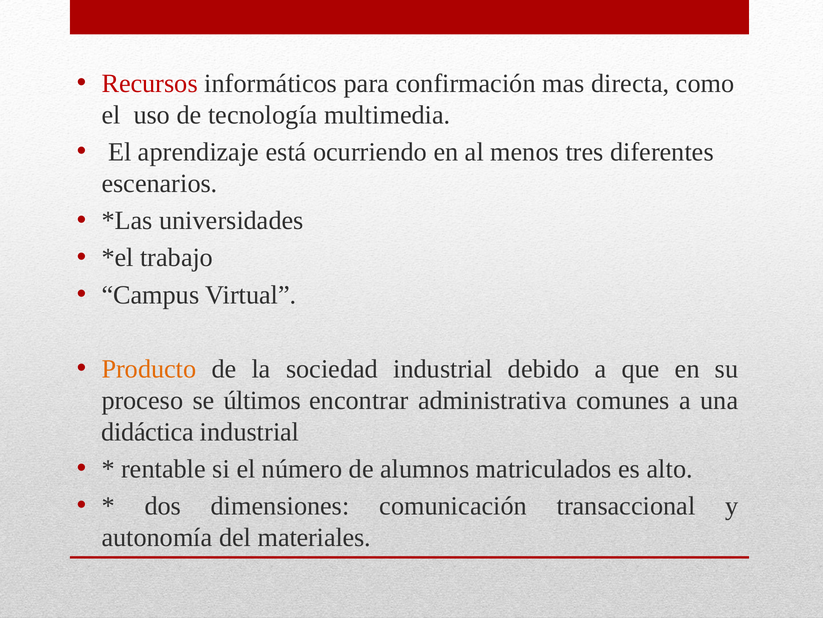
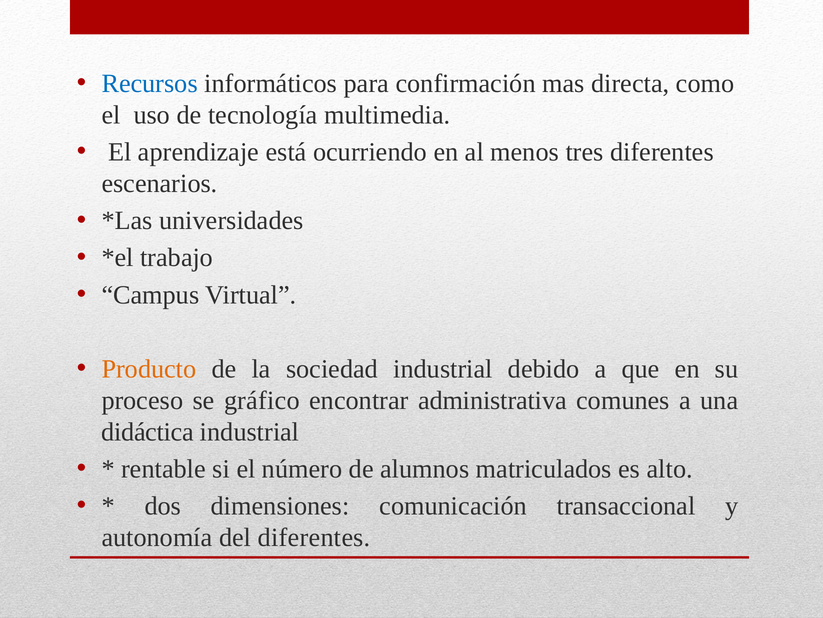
Recursos colour: red -> blue
últimos: últimos -> gráfico
del materiales: materiales -> diferentes
